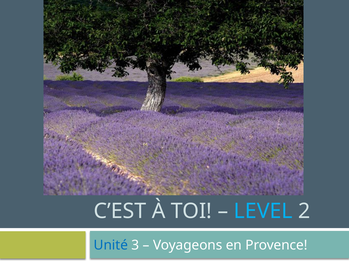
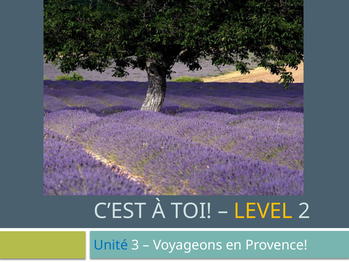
LEVEL colour: light blue -> yellow
